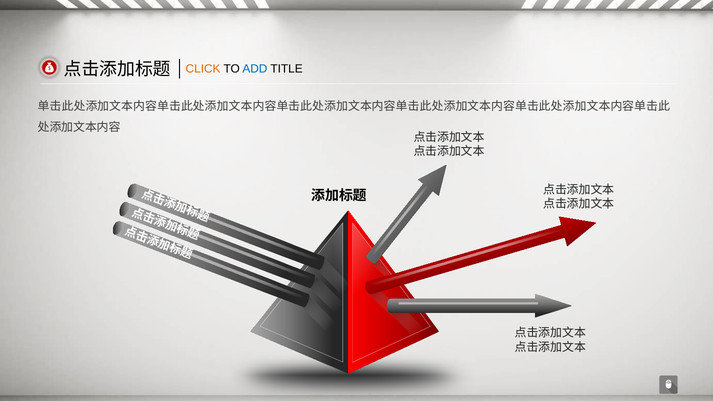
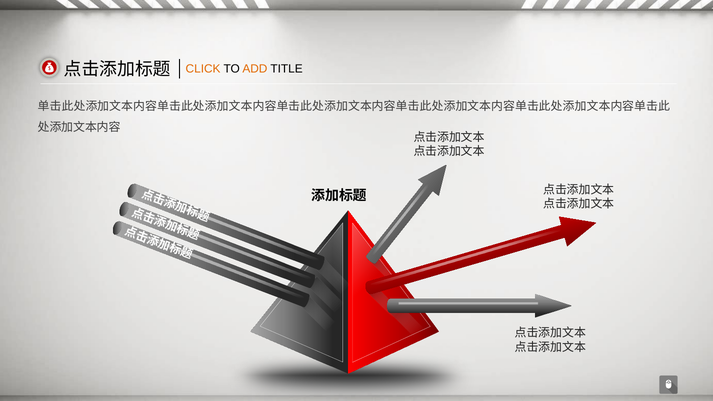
ADD colour: blue -> orange
